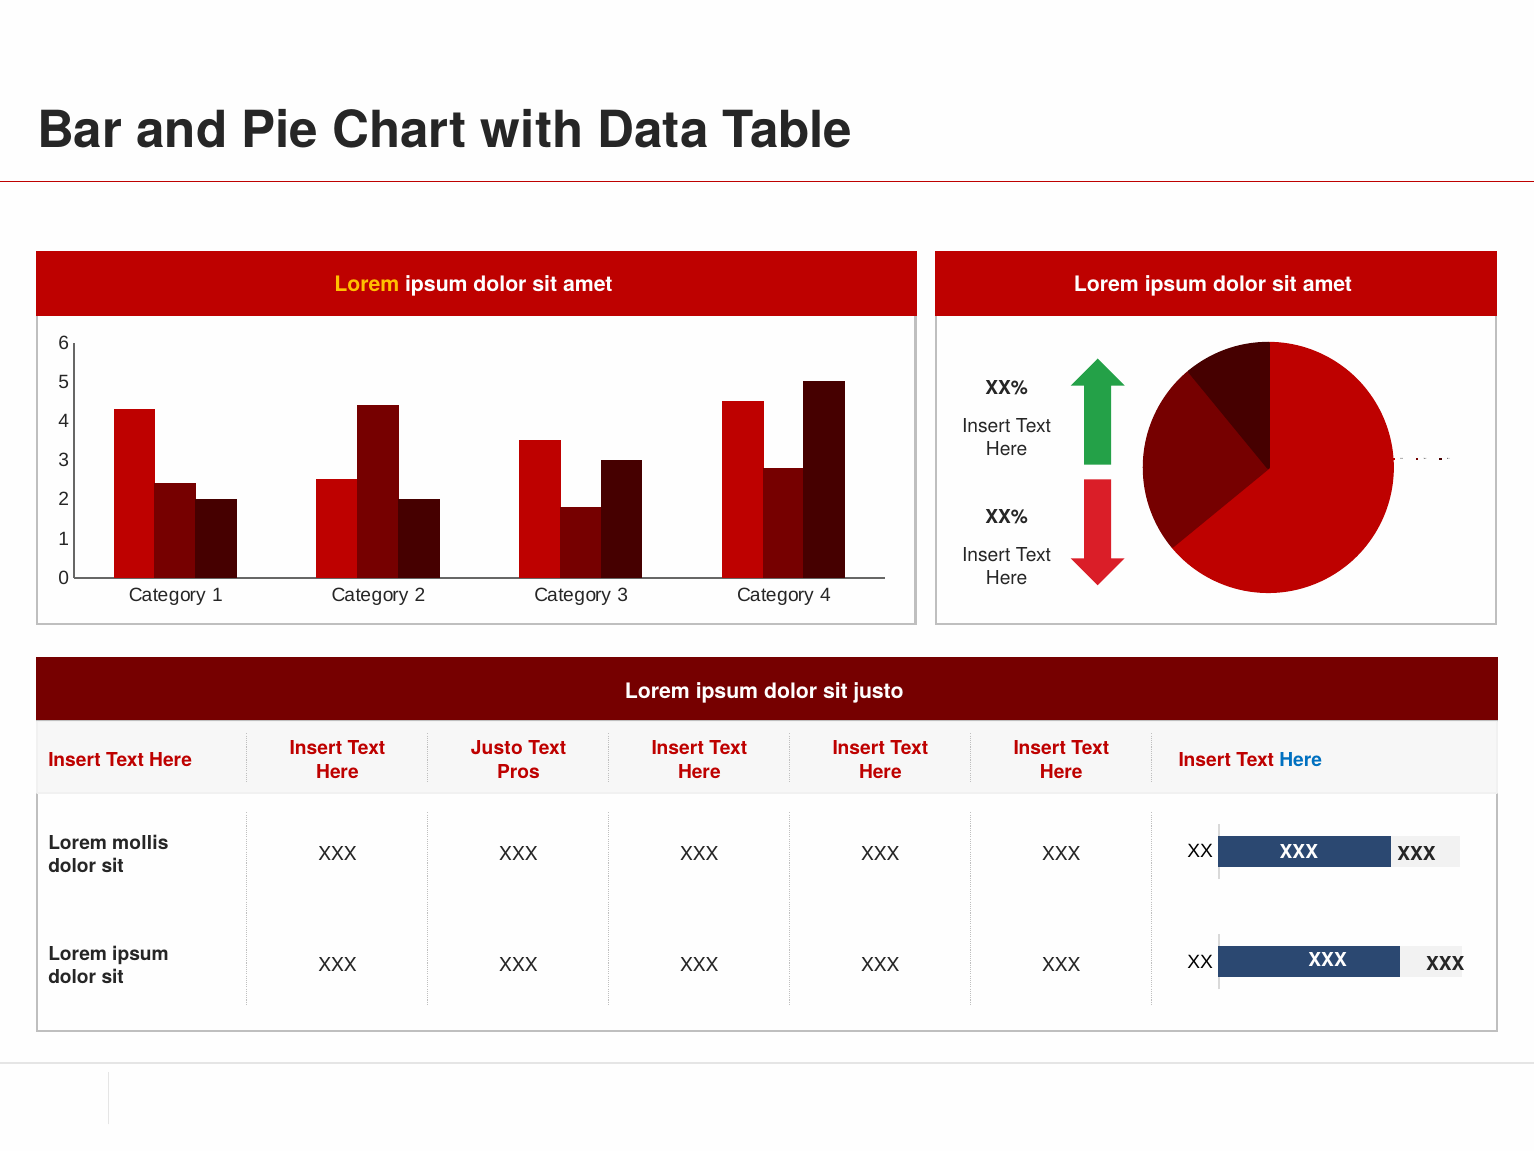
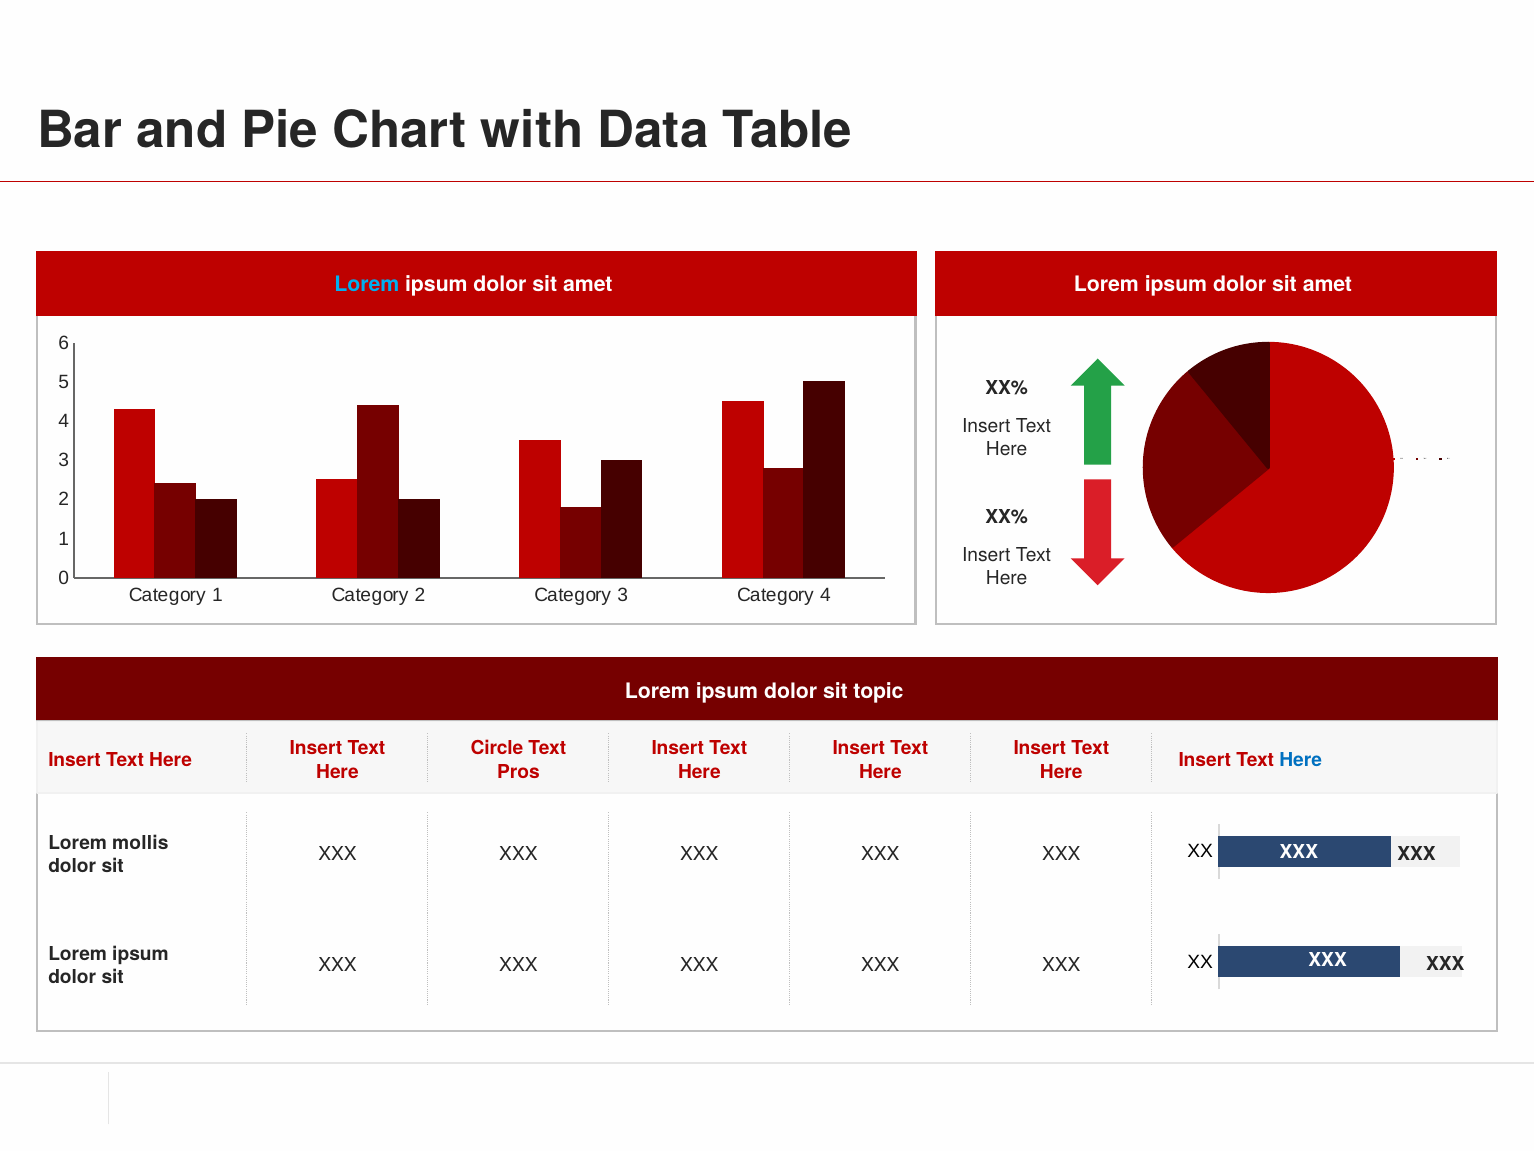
Lorem at (367, 285) colour: yellow -> light blue
sit justo: justo -> topic
Justo at (497, 748): Justo -> Circle
